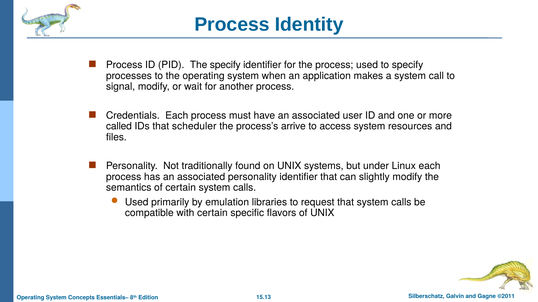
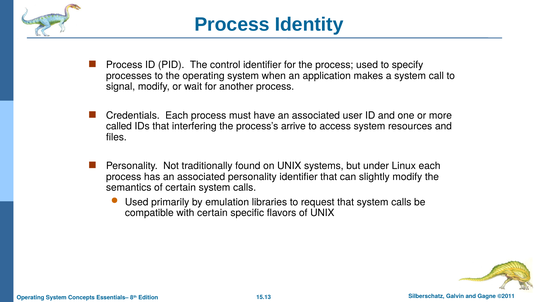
The specify: specify -> control
scheduler: scheduler -> interfering
